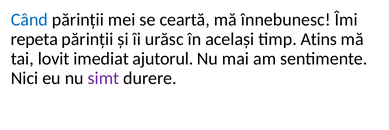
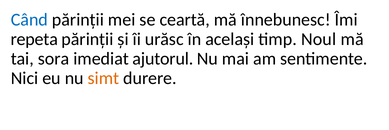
Atins: Atins -> Noul
lovit: lovit -> sora
simt colour: purple -> orange
